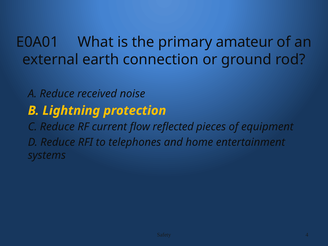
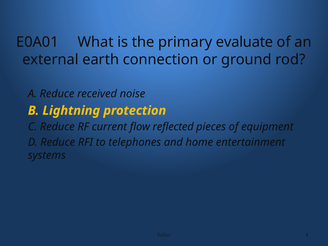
amateur: amateur -> evaluate
